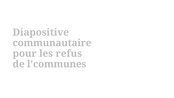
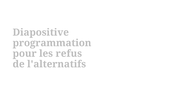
communautaire: communautaire -> programmation
l'communes: l'communes -> l'alternatifs
